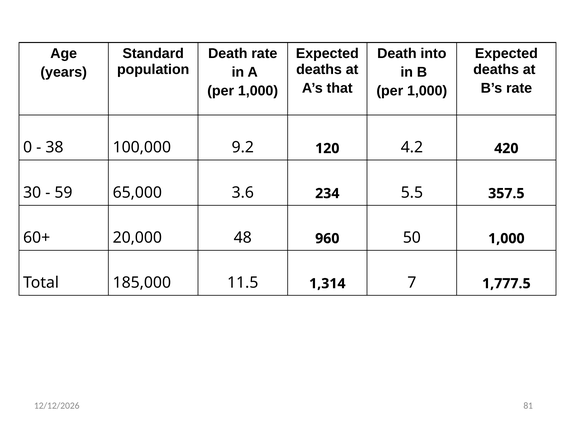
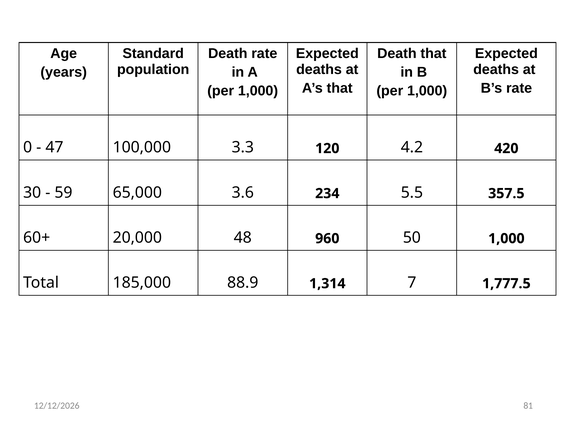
Death into: into -> that
38: 38 -> 47
9.2: 9.2 -> 3.3
11.5: 11.5 -> 88.9
